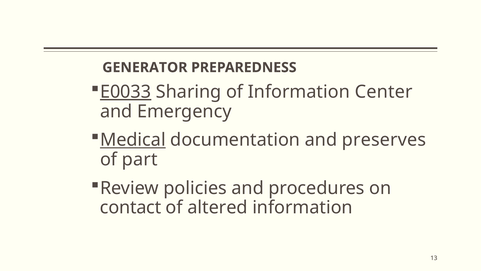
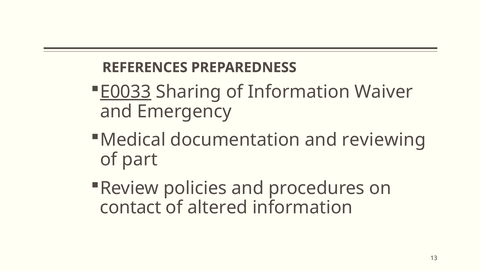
GENERATOR: GENERATOR -> REFERENCES
Center: Center -> Waiver
Medical underline: present -> none
preserves: preserves -> reviewing
